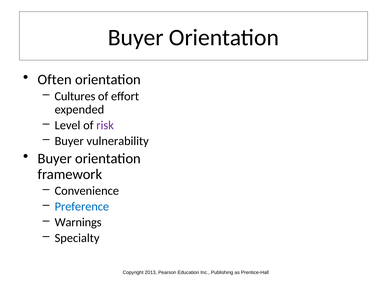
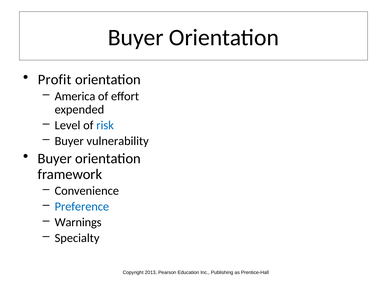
Often: Often -> Profit
Cultures: Cultures -> America
risk colour: purple -> blue
